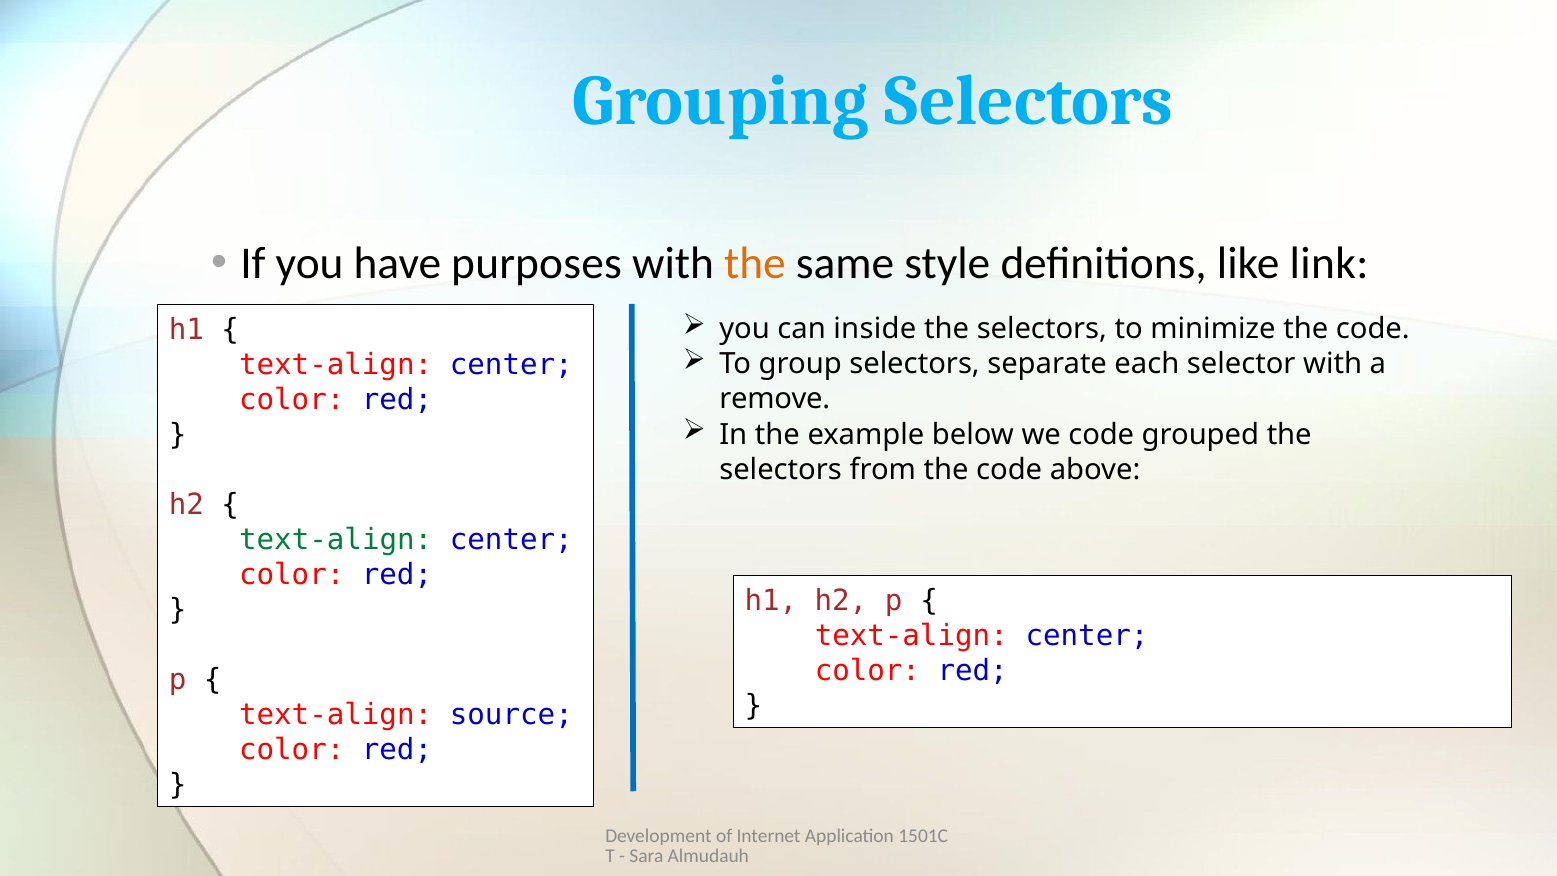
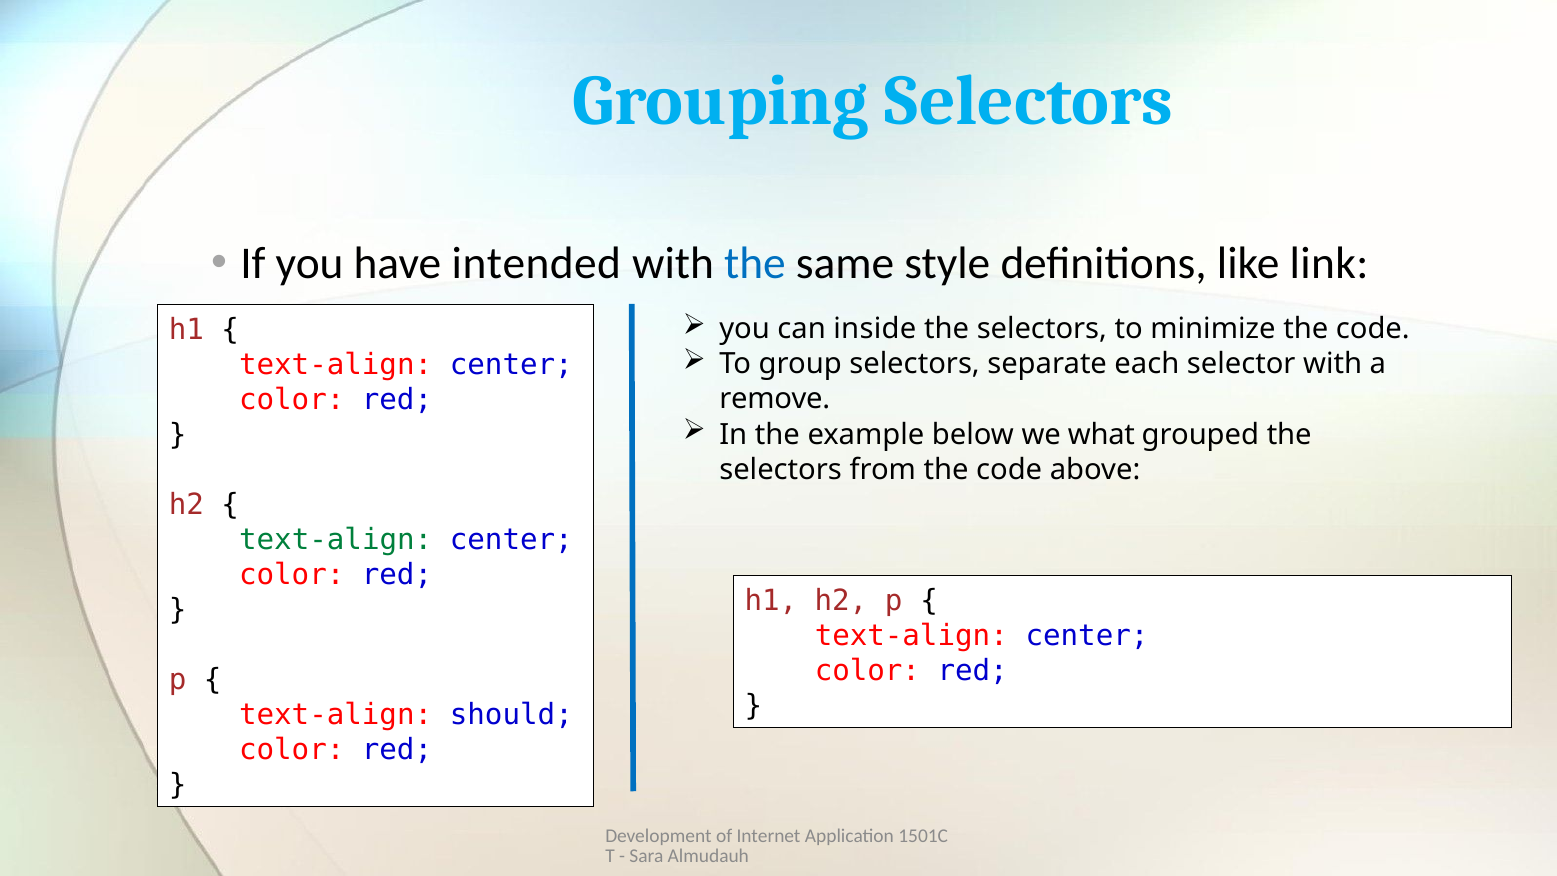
purposes: purposes -> intended
the at (755, 263) colour: orange -> blue
we code: code -> what
source: source -> should
